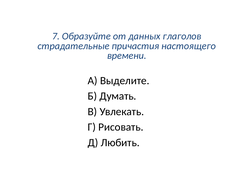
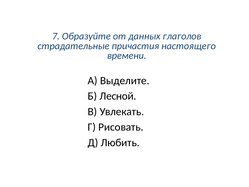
Думать: Думать -> Лесной
